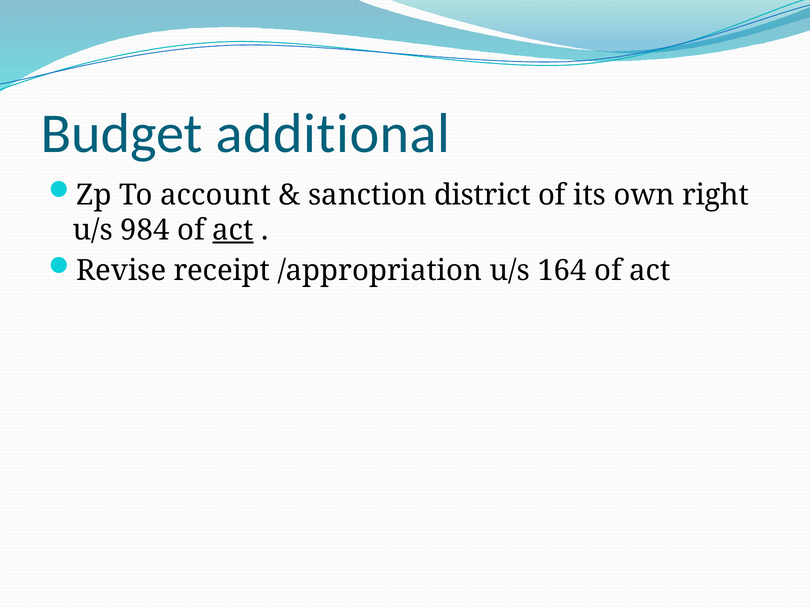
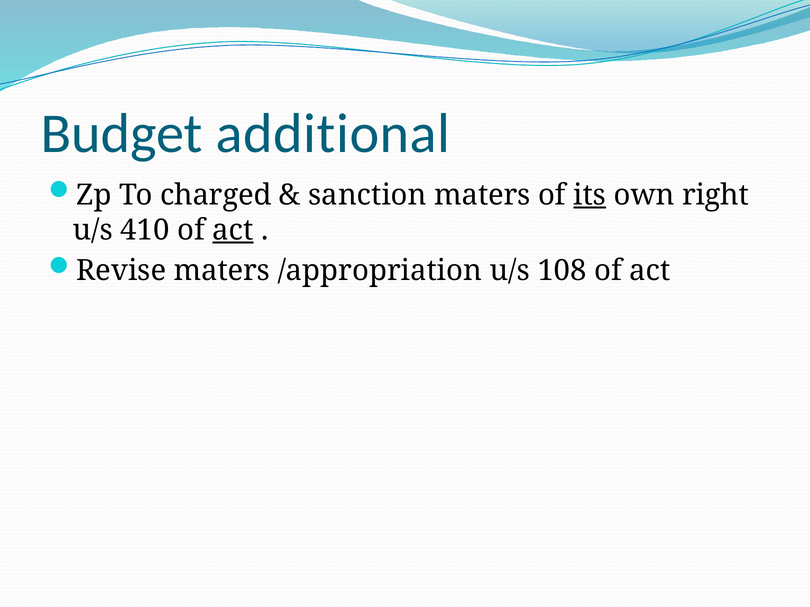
account: account -> charged
sanction district: district -> maters
its underline: none -> present
984: 984 -> 410
Revise receipt: receipt -> maters
164: 164 -> 108
